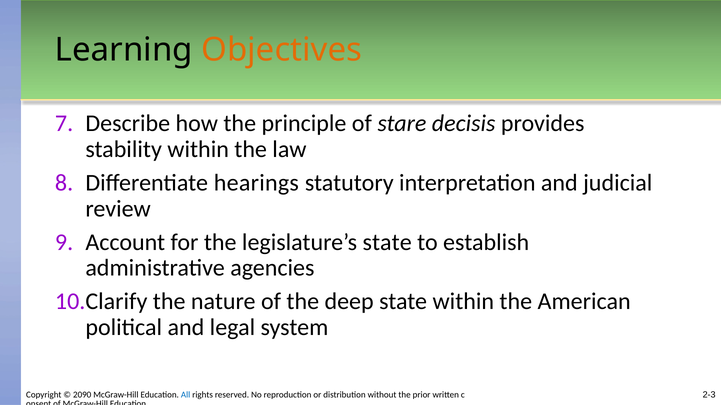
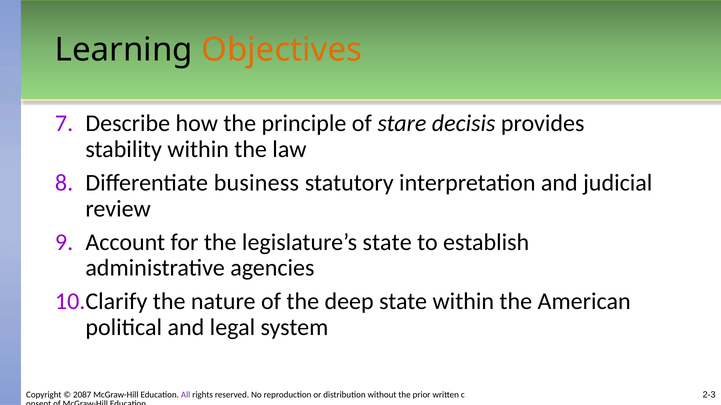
hearings: hearings -> business
2090: 2090 -> 2087
All colour: blue -> purple
